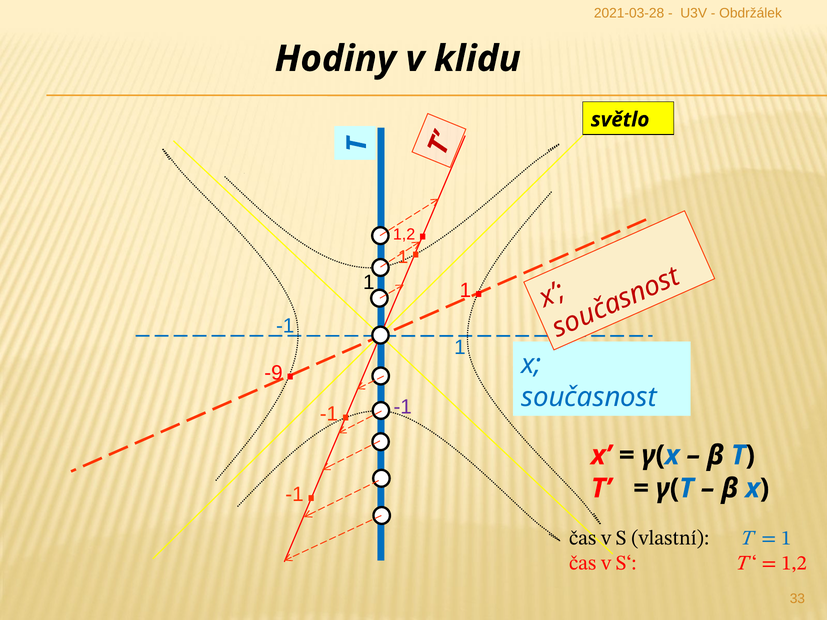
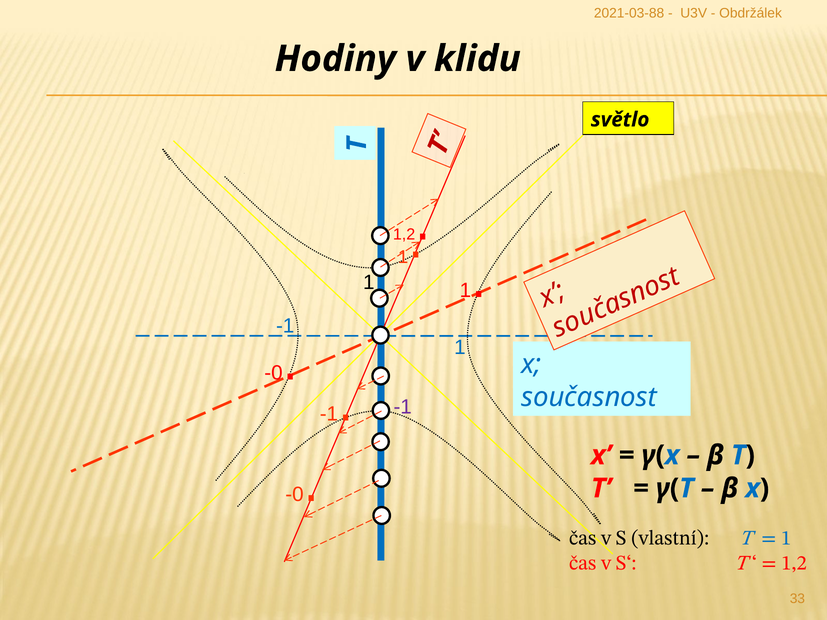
2021-03-28: 2021-03-28 -> 2021-03-88
-9 at (273, 373): -9 -> -0
-1 at (295, 494): -1 -> -0
